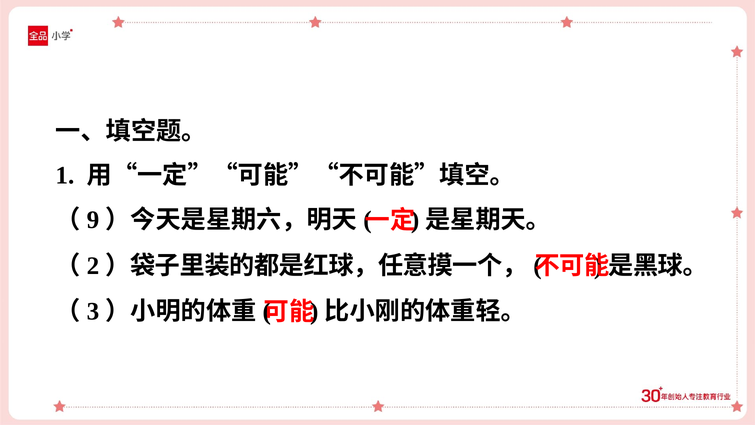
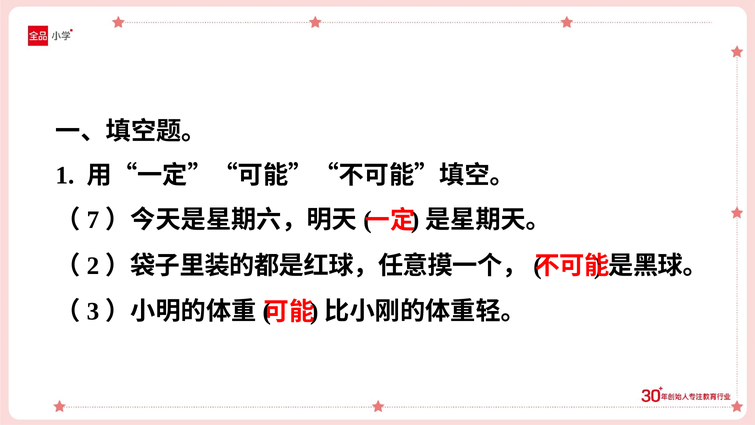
9: 9 -> 7
